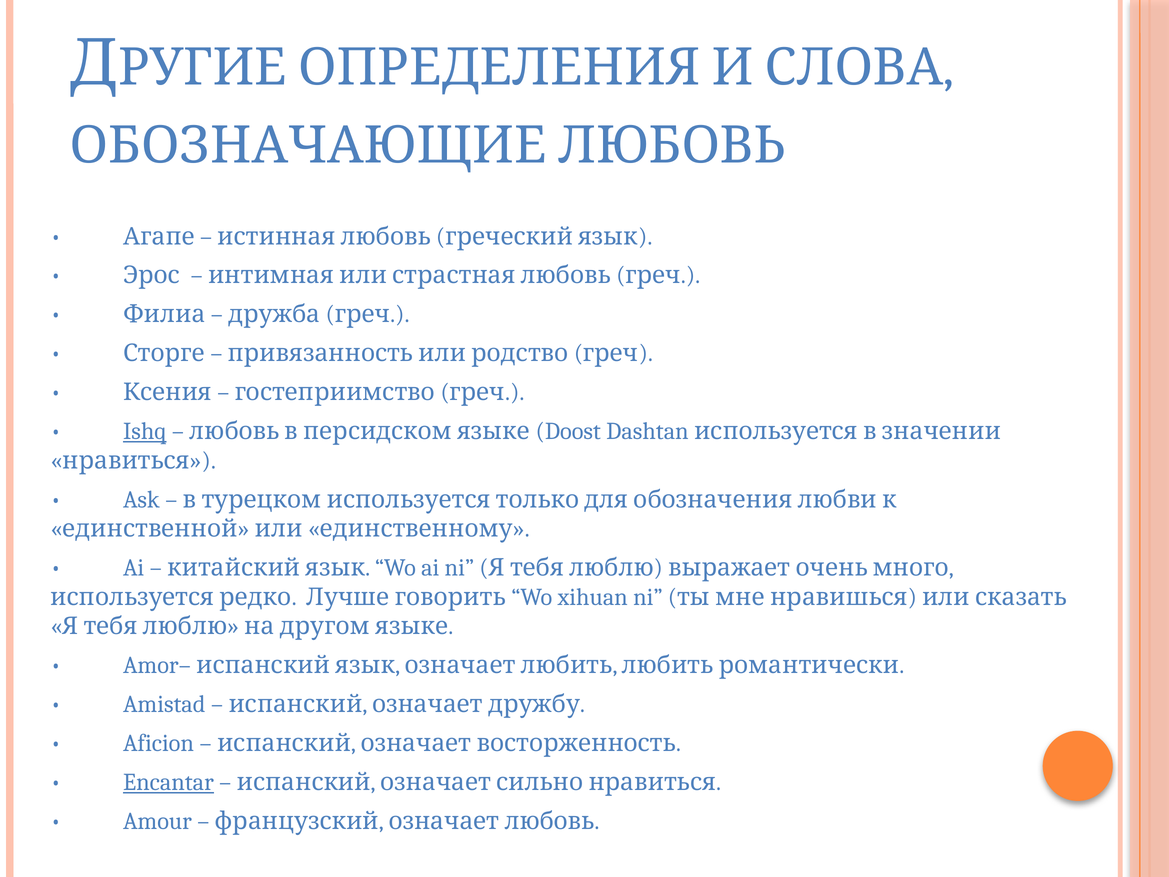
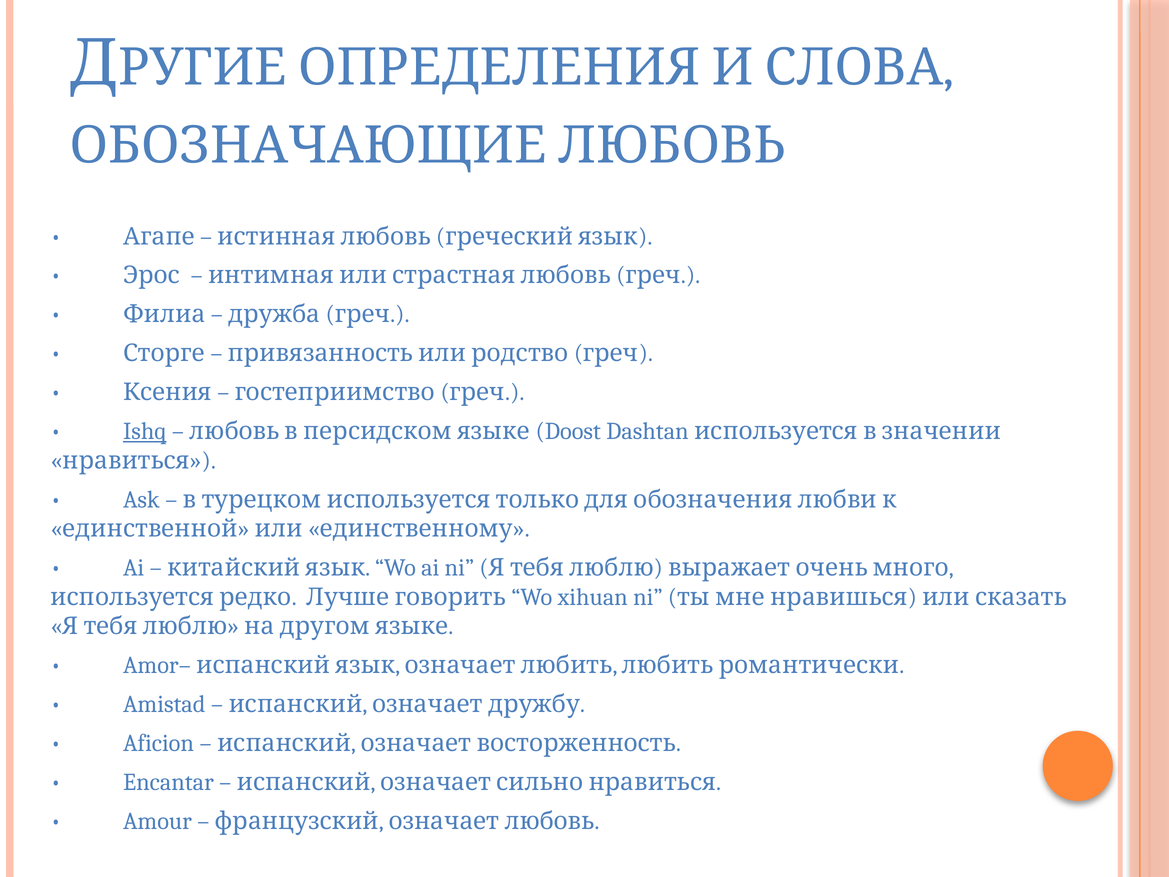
Encantar underline: present -> none
